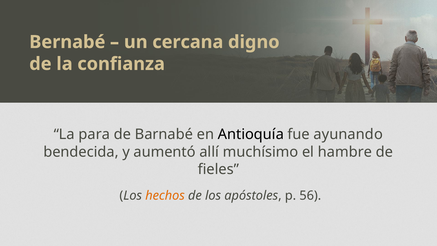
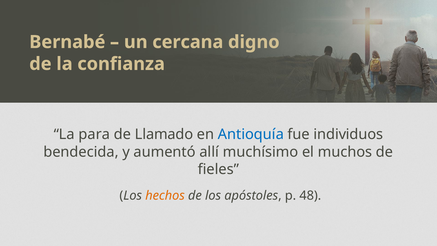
Barnabé: Barnabé -> Llamado
Antioquía colour: black -> blue
ayunando: ayunando -> individuos
hambre: hambre -> muchos
56: 56 -> 48
